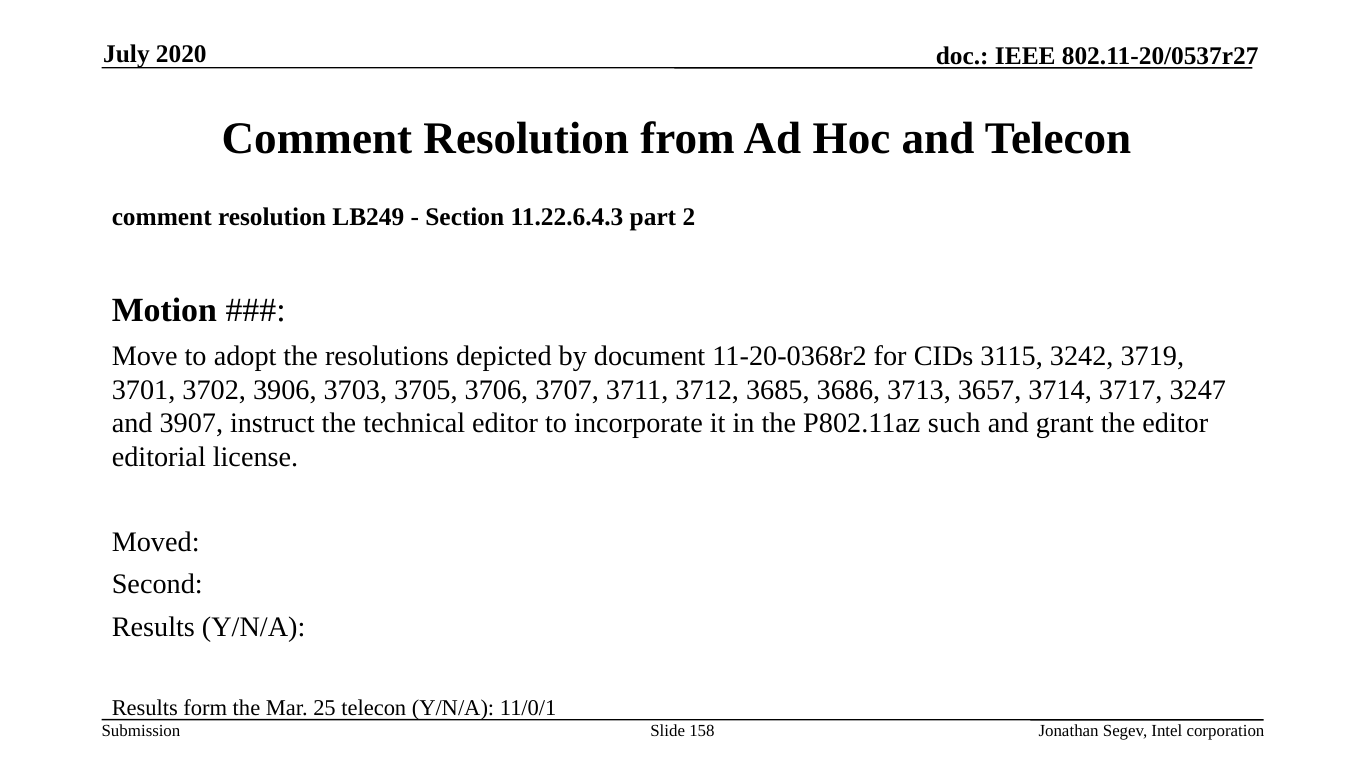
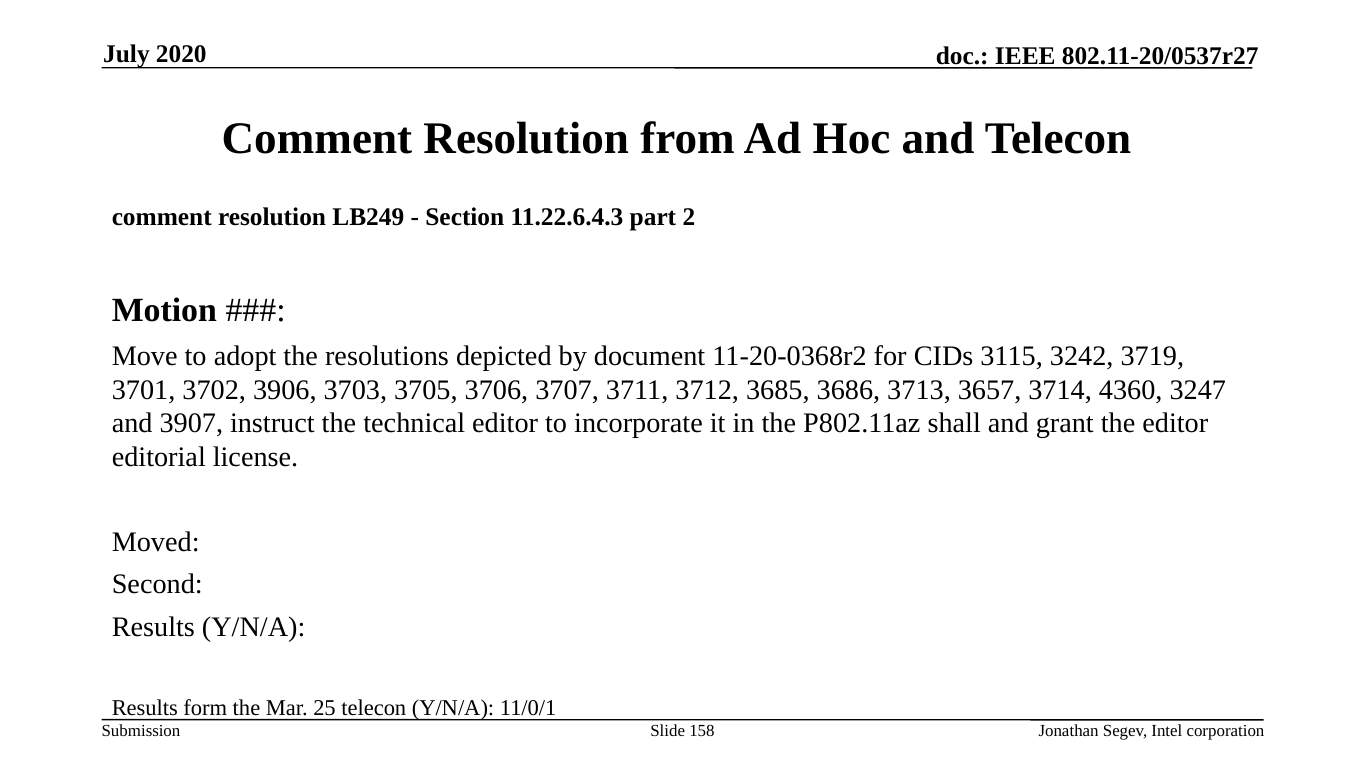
3717: 3717 -> 4360
such: such -> shall
